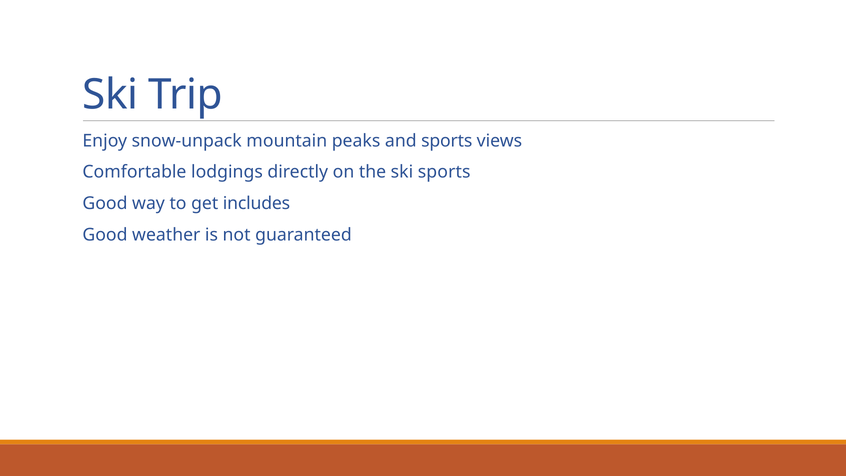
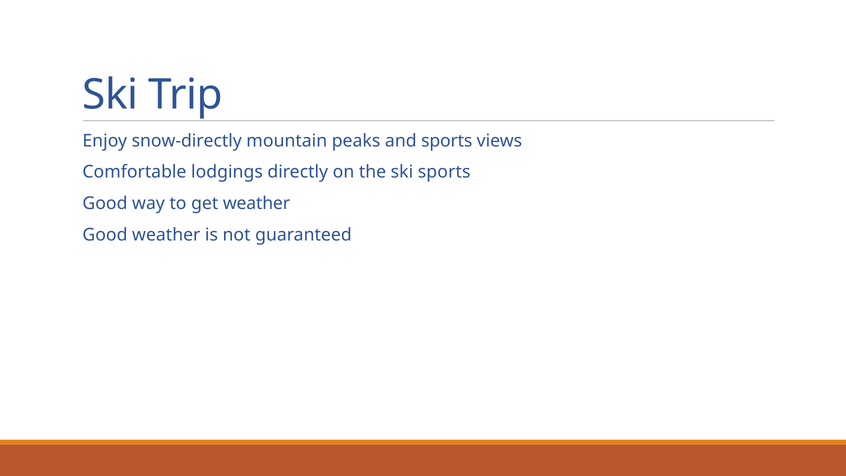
snow-unpack: snow-unpack -> snow-directly
get includes: includes -> weather
